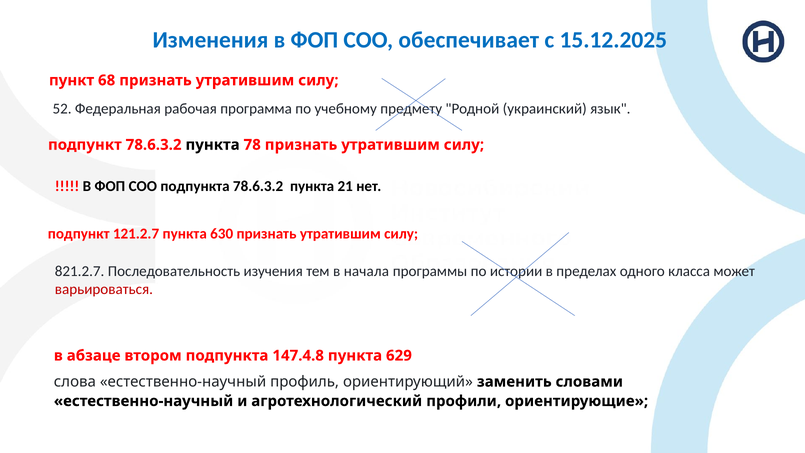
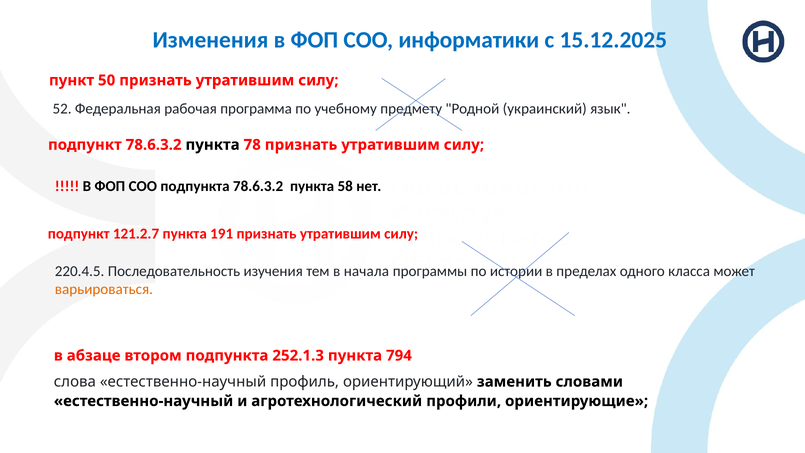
обеспечивает: обеспечивает -> информатики
68: 68 -> 50
21: 21 -> 58
630: 630 -> 191
821.2.7: 821.2.7 -> 220.4.5
варьироваться colour: red -> orange
147.4.8: 147.4.8 -> 252.1.3
629: 629 -> 794
